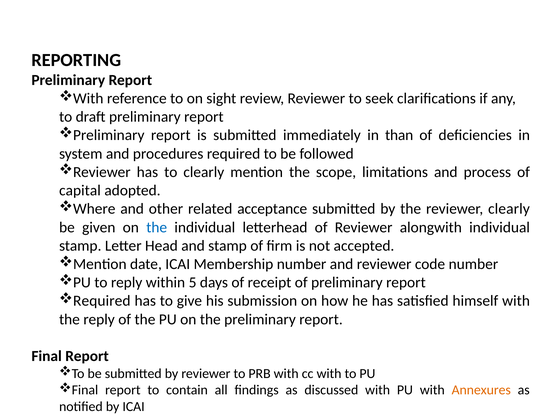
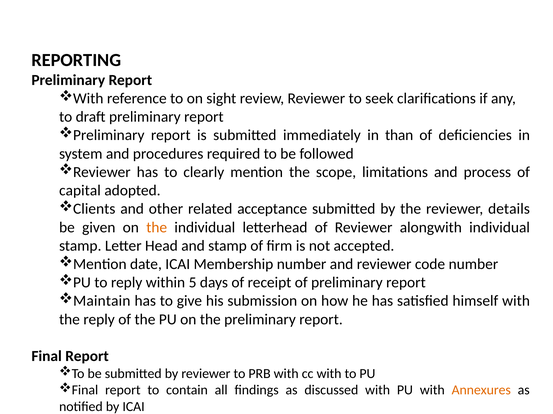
Where: Where -> Clients
reviewer clearly: clearly -> details
the at (157, 228) colour: blue -> orange
Required at (102, 301): Required -> Maintain
